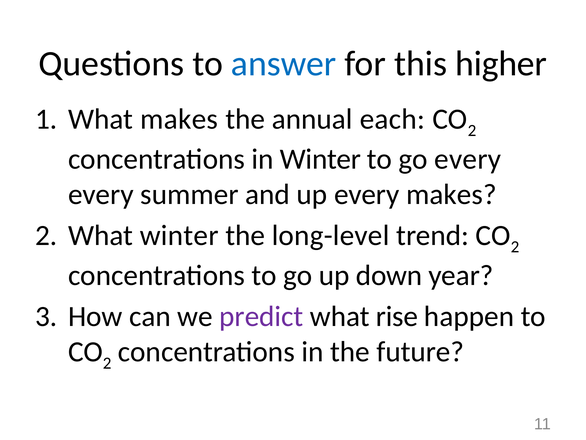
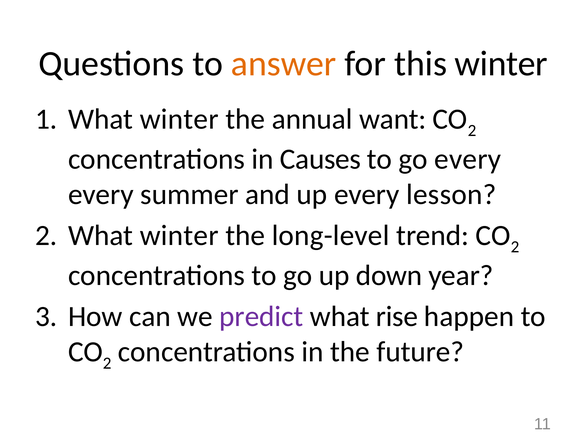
answer colour: blue -> orange
this higher: higher -> winter
makes at (179, 119): makes -> winter
each: each -> want
in Winter: Winter -> Causes
every makes: makes -> lesson
